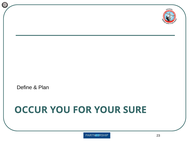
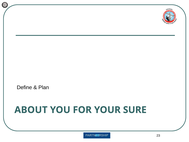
OCCUR: OCCUR -> ABOUT
